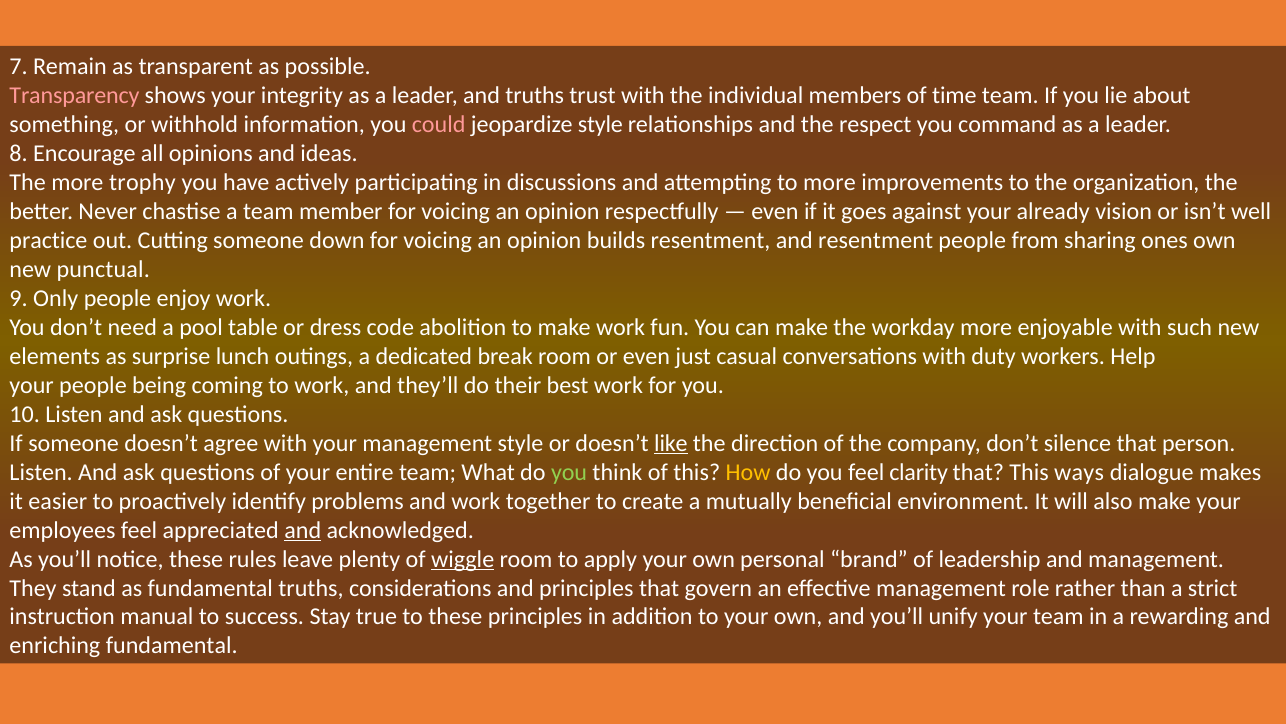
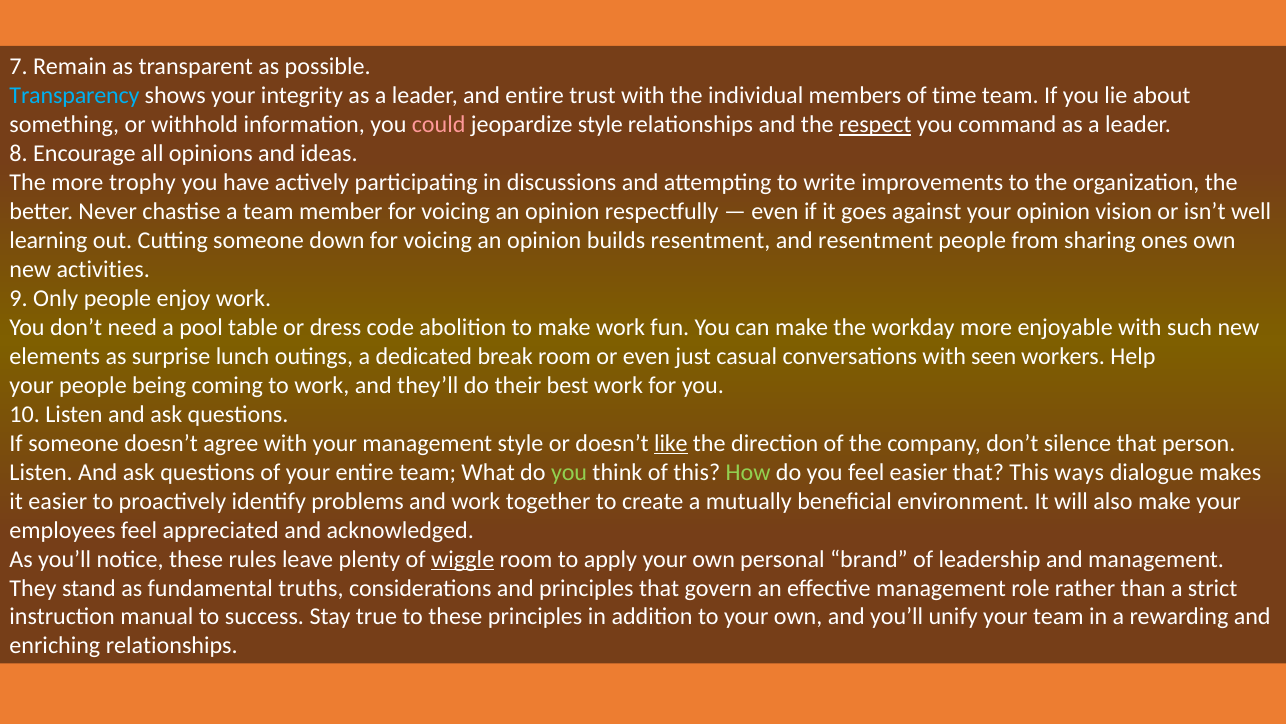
Transparency colour: pink -> light blue
and truths: truths -> entire
respect underline: none -> present
to more: more -> write
your already: already -> opinion
practice: practice -> learning
punctual: punctual -> activities
duty: duty -> seen
How colour: yellow -> light green
feel clarity: clarity -> easier
and at (303, 530) underline: present -> none
enriching fundamental: fundamental -> relationships
